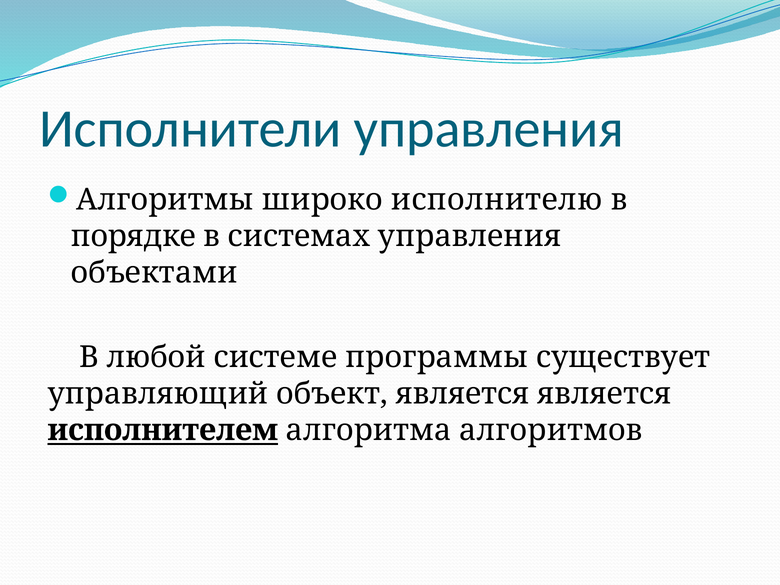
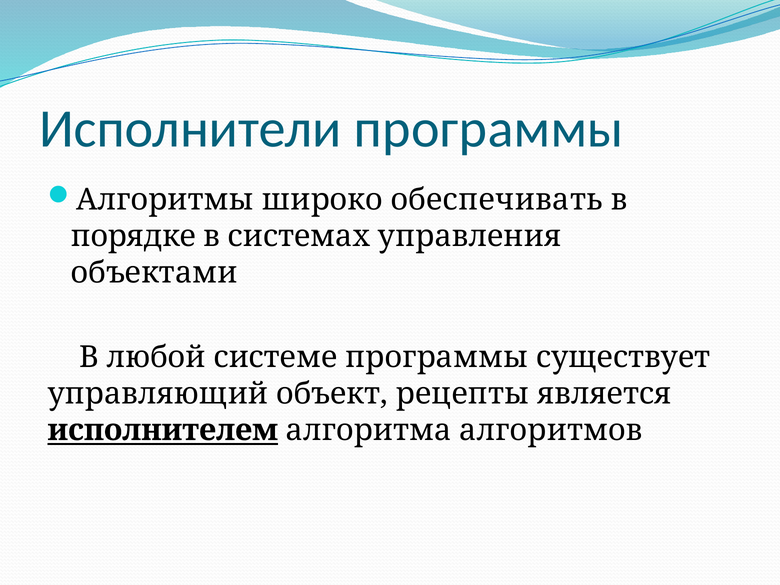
Исполнители управления: управления -> программы
исполнителю: исполнителю -> обеспечивать
объект является: является -> рецепты
